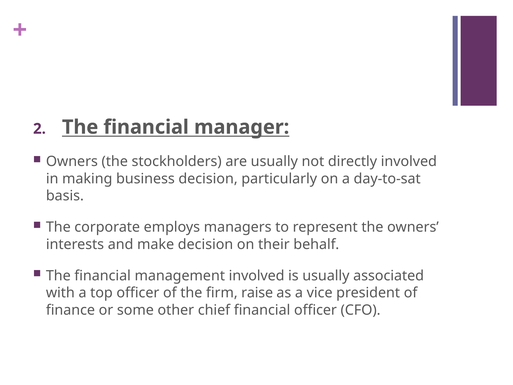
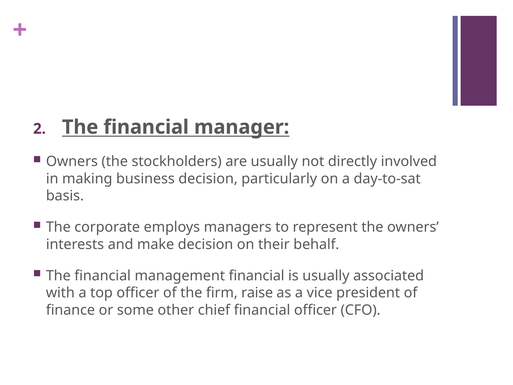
management involved: involved -> financial
